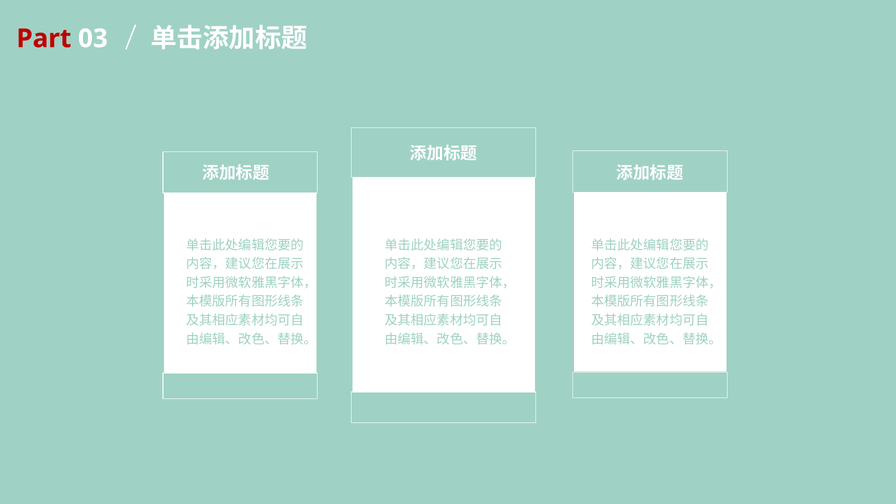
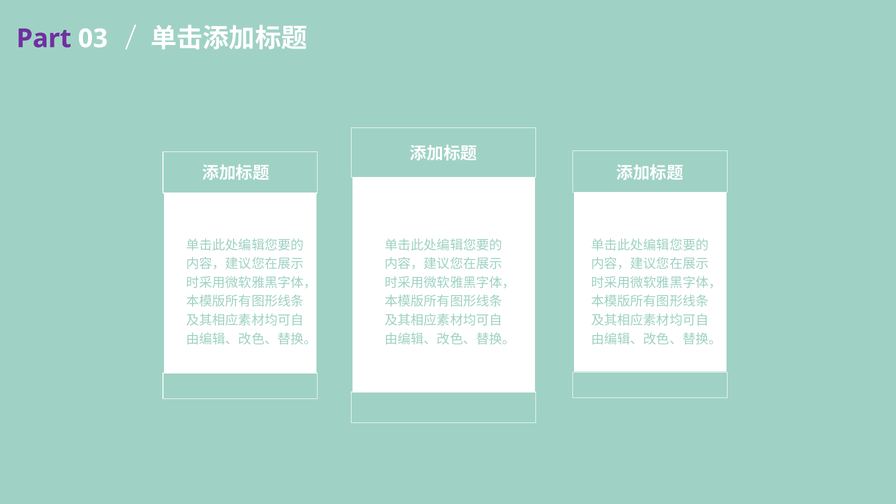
Part colour: red -> purple
